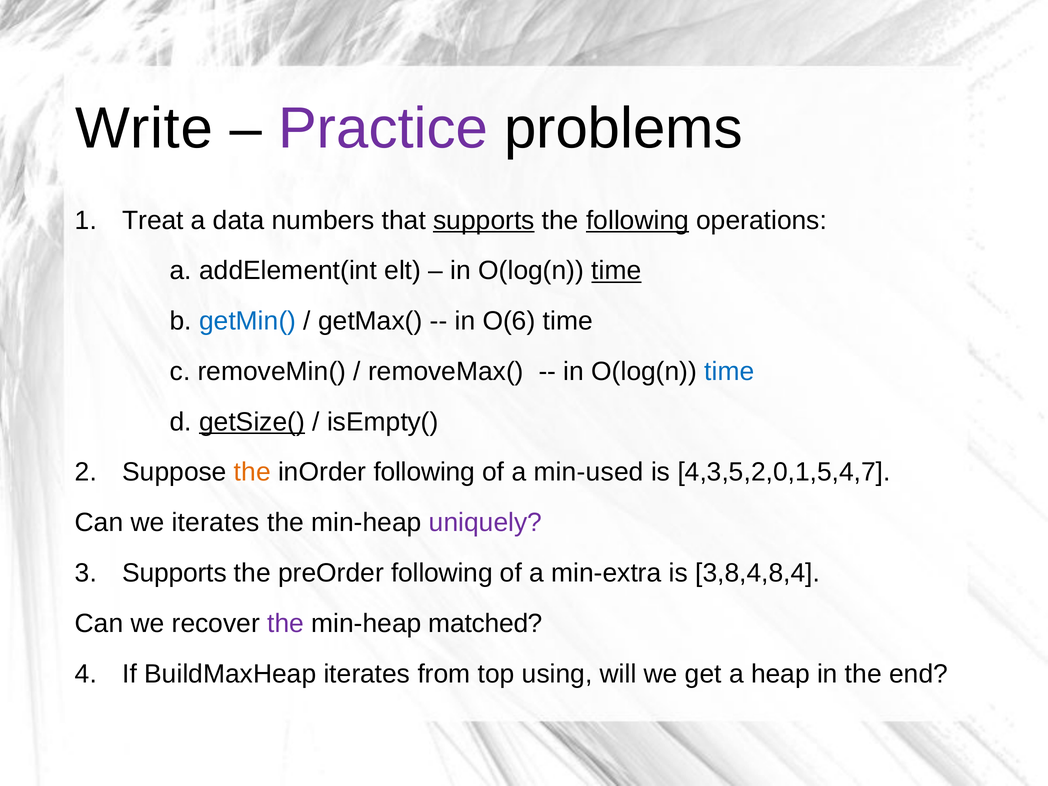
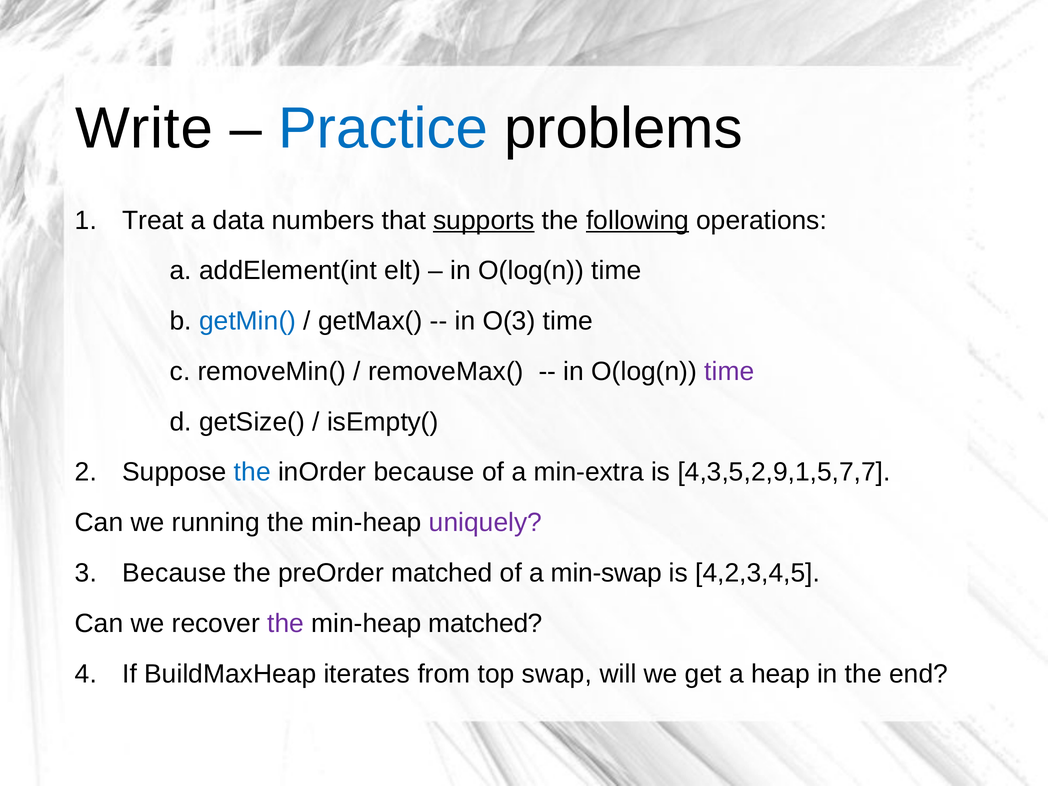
Practice colour: purple -> blue
time at (616, 271) underline: present -> none
O(6: O(6 -> O(3
time at (729, 371) colour: blue -> purple
getSize( underline: present -> none
the at (252, 472) colour: orange -> blue
inOrder following: following -> because
min-used: min-used -> min-extra
4,3,5,2,0,1,5,4,7: 4,3,5,2,0,1,5,4,7 -> 4,3,5,2,9,1,5,7,7
we iterates: iterates -> running
Supports at (175, 573): Supports -> Because
preOrder following: following -> matched
min-extra: min-extra -> min-swap
3,8,4,8,4: 3,8,4,8,4 -> 4,2,3,4,5
using: using -> swap
